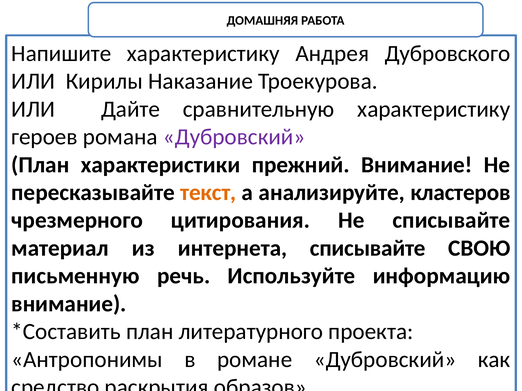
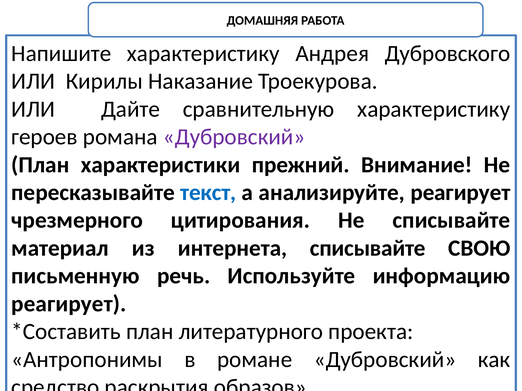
текст colour: orange -> blue
анализируйте кластеров: кластеров -> реагирует
внимание at (69, 304): внимание -> реагирует
